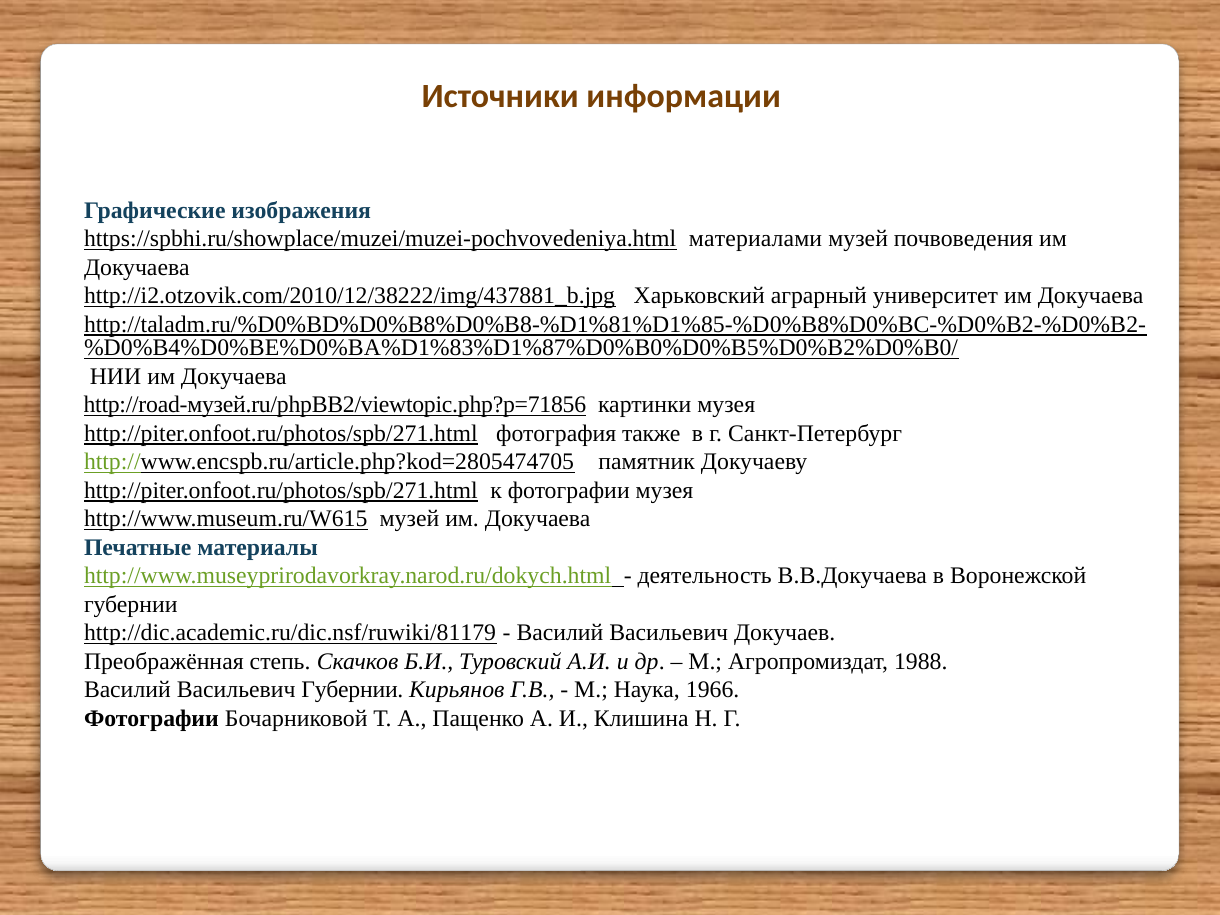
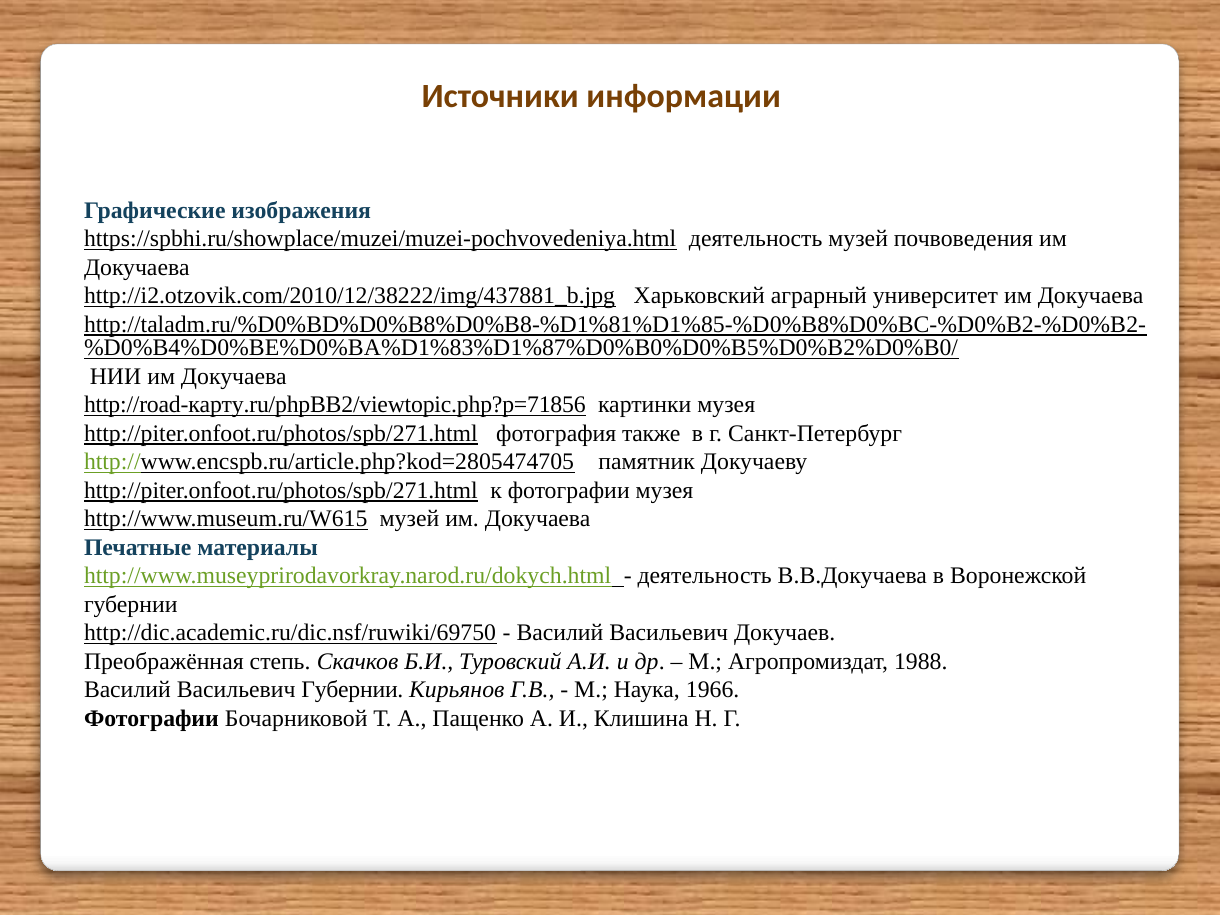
https://spbhi.ru/showplace/muzei/muzei-pochvovedeniya.html материалами: материалами -> деятельность
http://road-музей.ru/phpBB2/viewtopic.php?p=71856: http://road-музей.ru/phpBB2/viewtopic.php?p=71856 -> http://road-карту.ru/phpBB2/viewtopic.php?p=71856
http://dic.academic.ru/dic.nsf/ruwiki/81179: http://dic.academic.ru/dic.nsf/ruwiki/81179 -> http://dic.academic.ru/dic.nsf/ruwiki/69750
